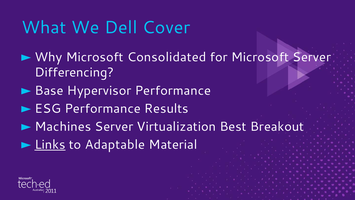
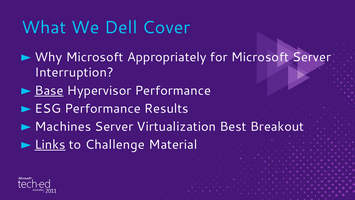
Consolidated: Consolidated -> Appropriately
Differencing: Differencing -> Interruption
Base underline: none -> present
Adaptable: Adaptable -> Challenge
